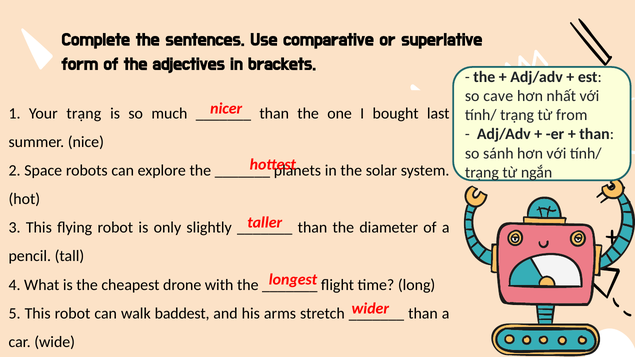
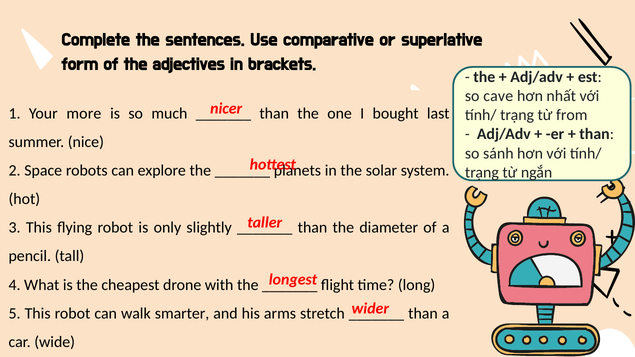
Your trạng: trạng -> more
baddest: baddest -> smarter
